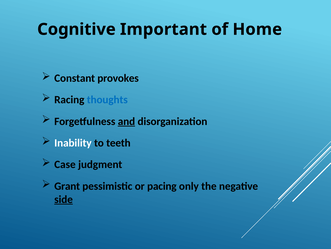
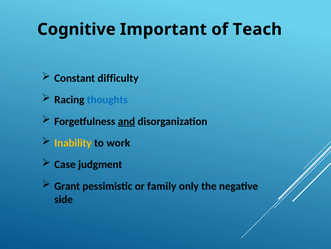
Home: Home -> Teach
provokes: provokes -> difficulty
Inability colour: white -> yellow
teeth: teeth -> work
pacing: pacing -> family
side underline: present -> none
